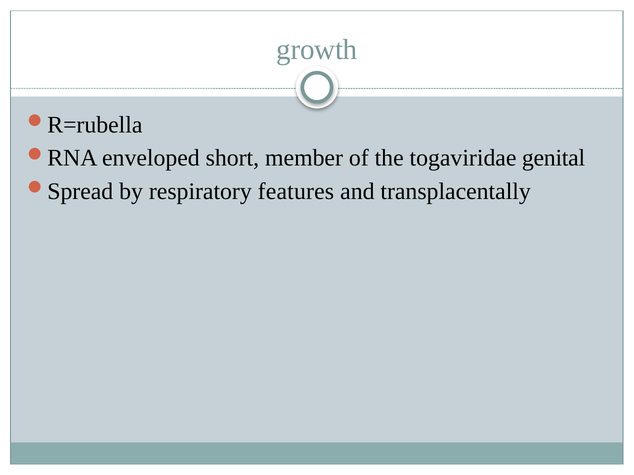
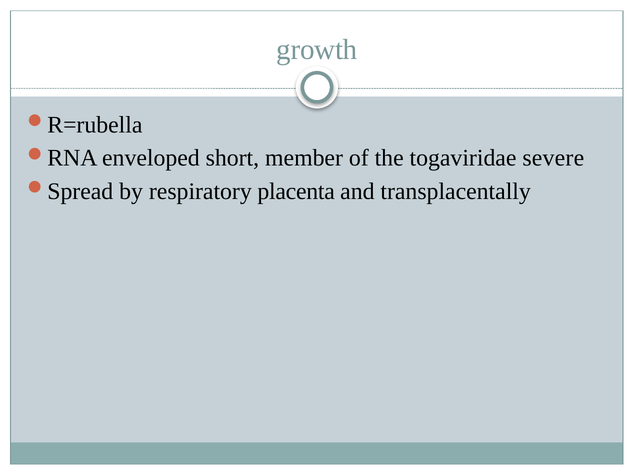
genital: genital -> severe
features: features -> placenta
